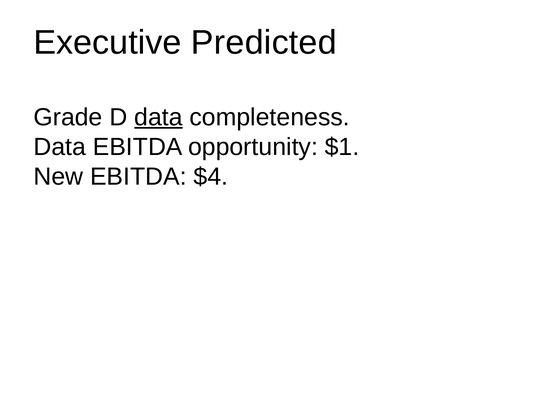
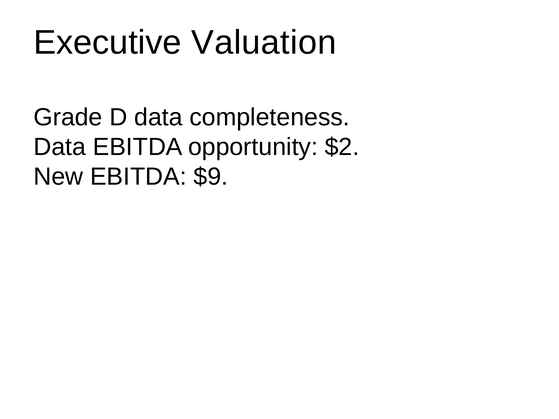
Predicted: Predicted -> Valuation
data at (158, 117) underline: present -> none
$1: $1 -> $2
$4: $4 -> $9
